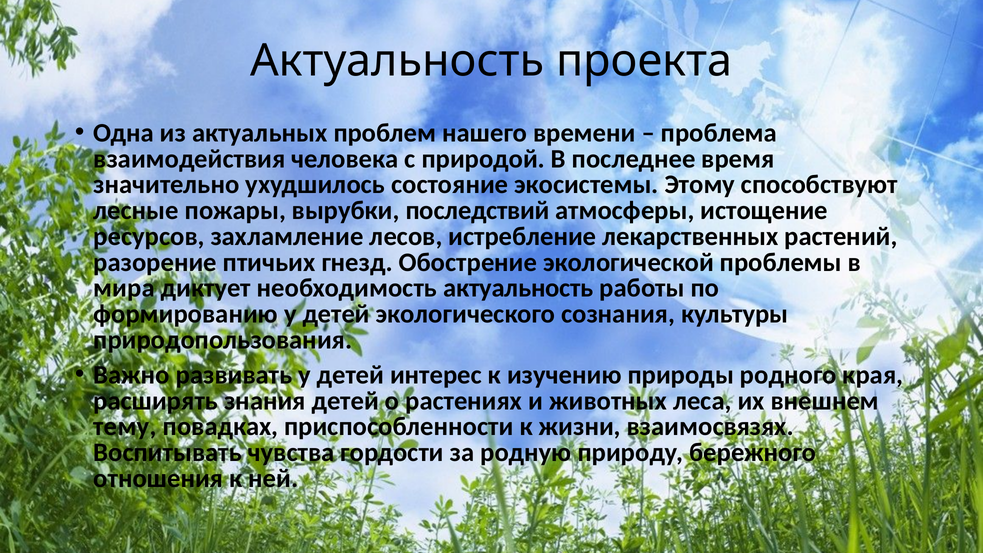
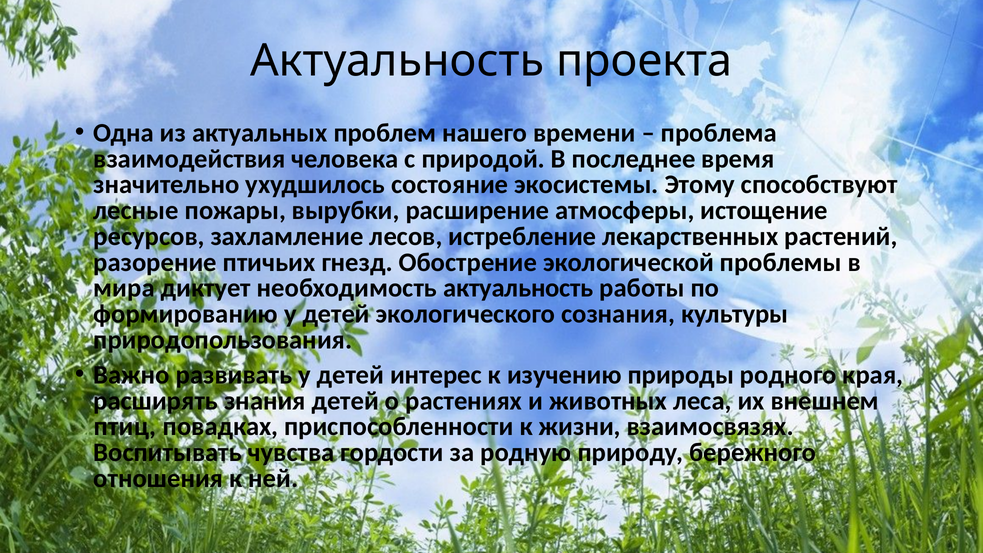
последствий: последствий -> расширение
тему: тему -> птиц
